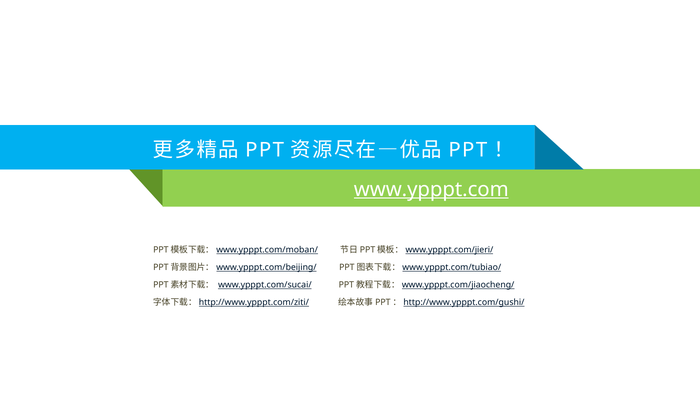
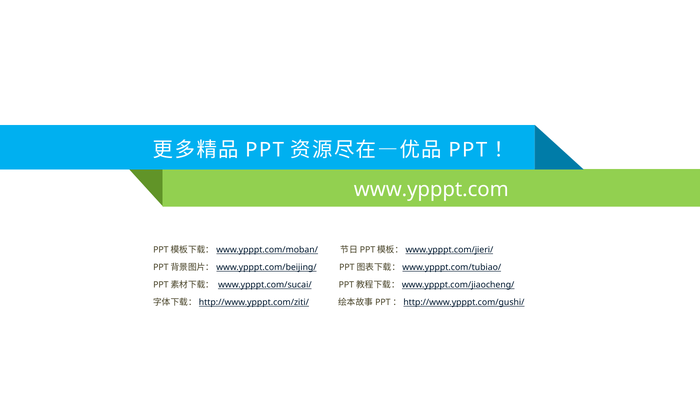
www.ypppt.com underline: present -> none
